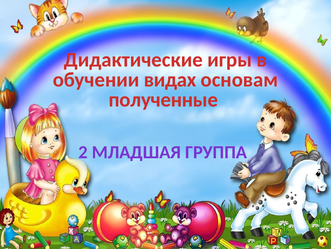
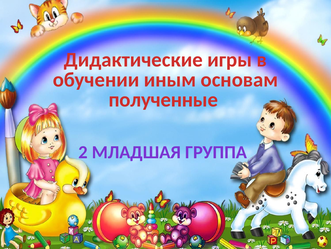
видах: видах -> иным
